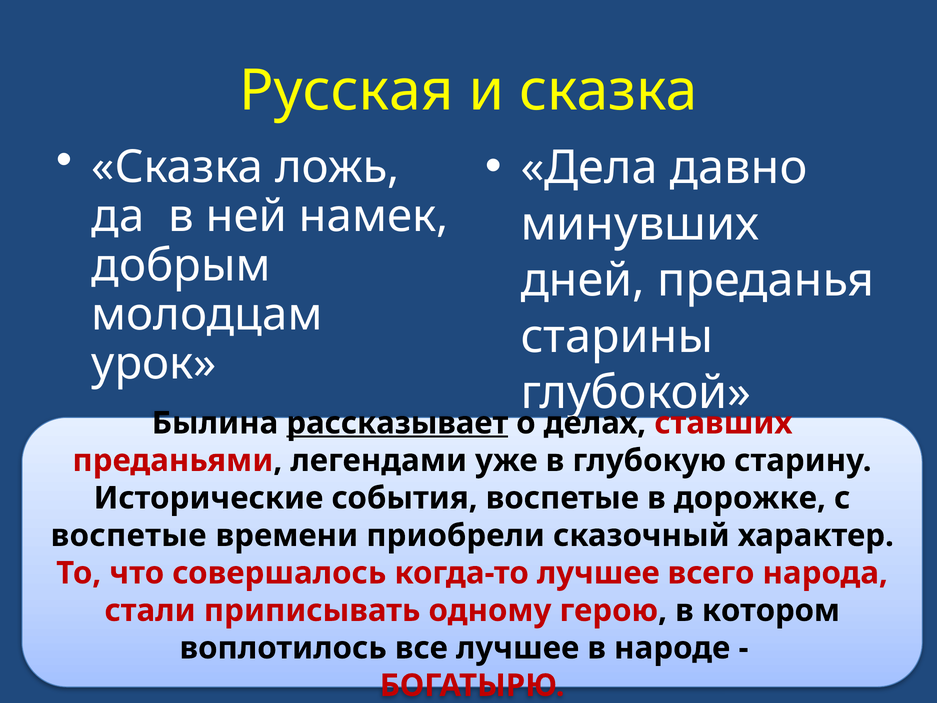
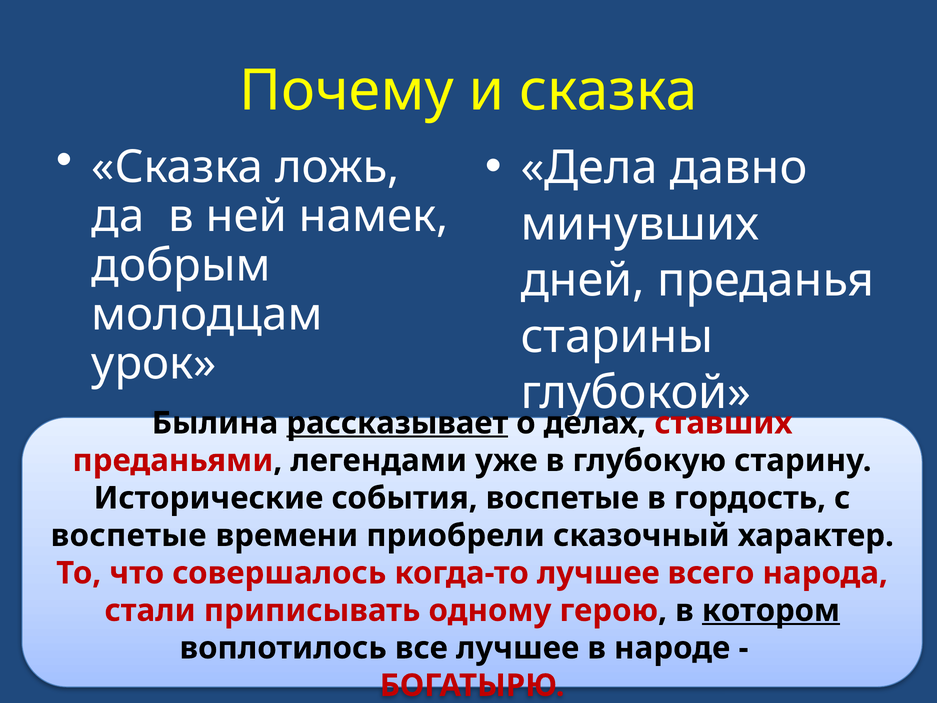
Русская: Русская -> Почему
дорожке: дорожке -> гордость
котором underline: none -> present
